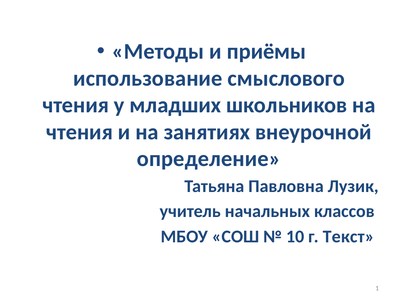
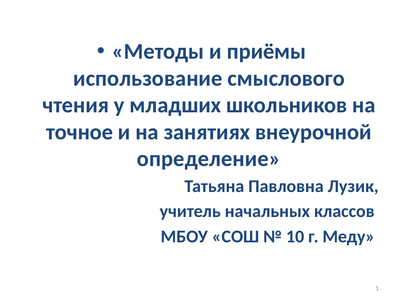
чтения at (80, 132): чтения -> точное
Текст: Текст -> Меду
